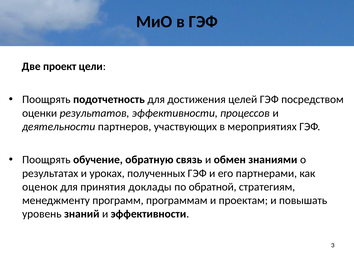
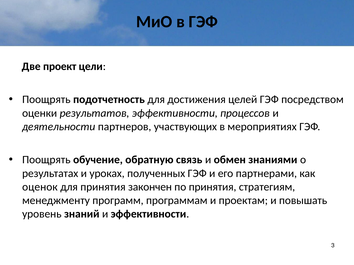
доклады: доклады -> закончен
по обратной: обратной -> принятия
